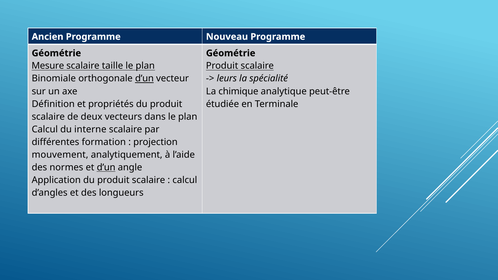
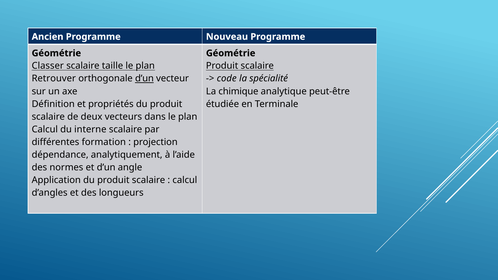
Mesure: Mesure -> Classer
Binomiale: Binomiale -> Retrouver
leurs: leurs -> code
mouvement: mouvement -> dépendance
d’un at (106, 168) underline: present -> none
